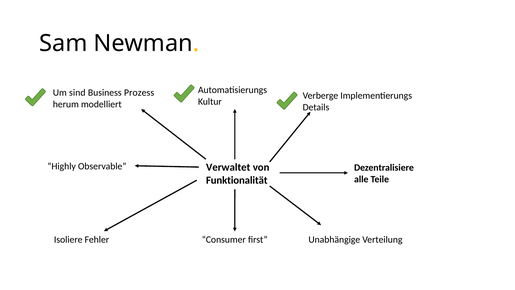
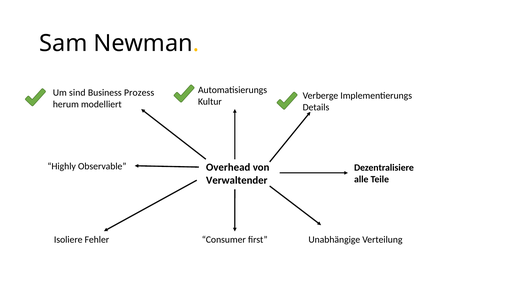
Verwaltet: Verwaltet -> Overhead
Funktionalität: Funktionalität -> Verwaltender
